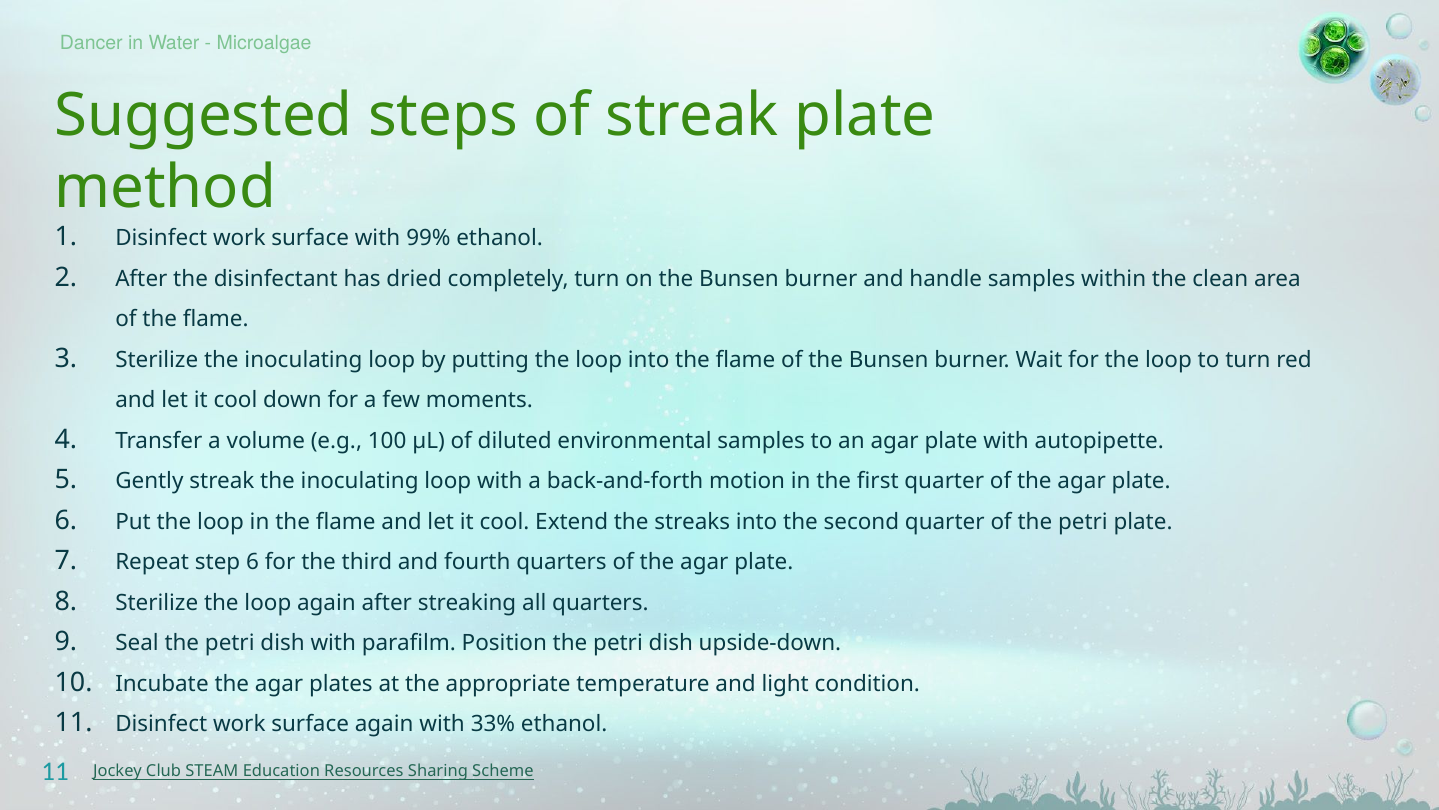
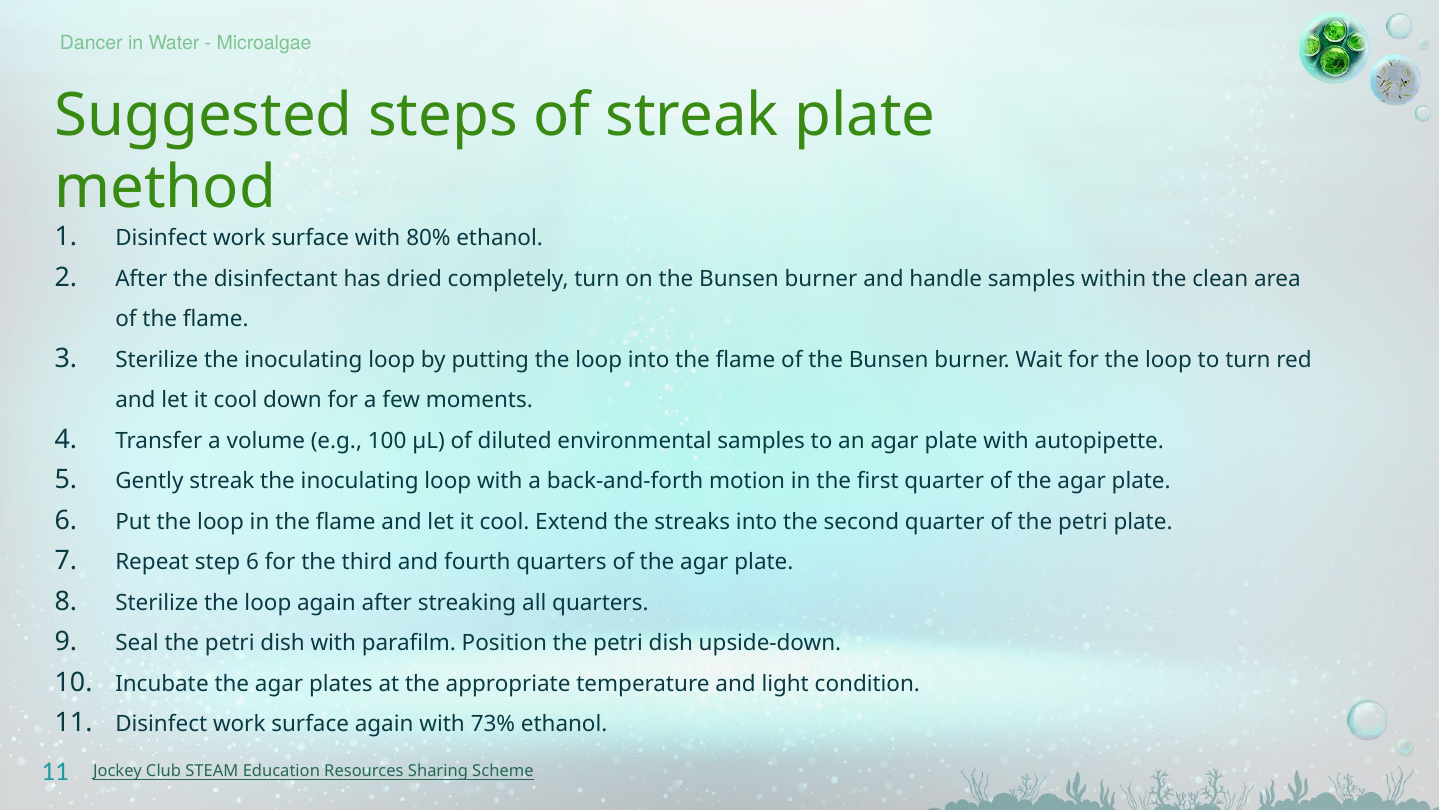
99%: 99% -> 80%
33%: 33% -> 73%
